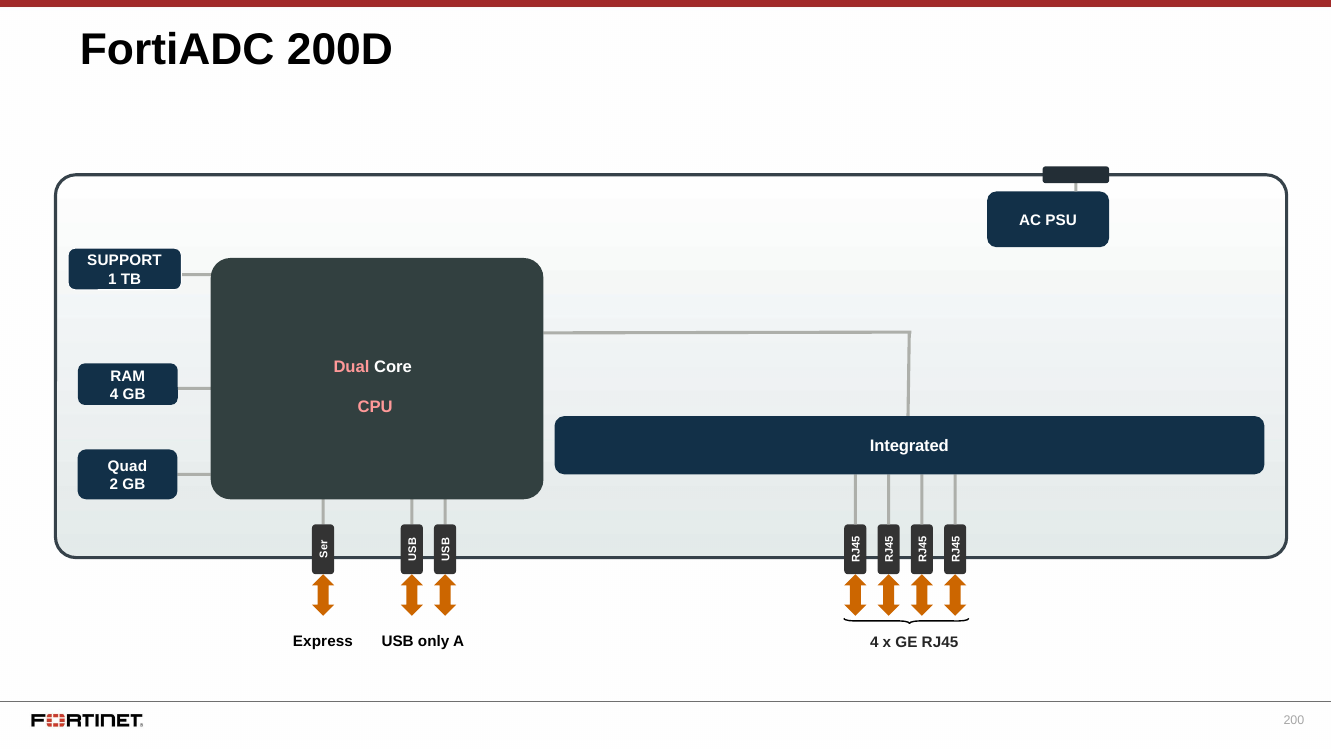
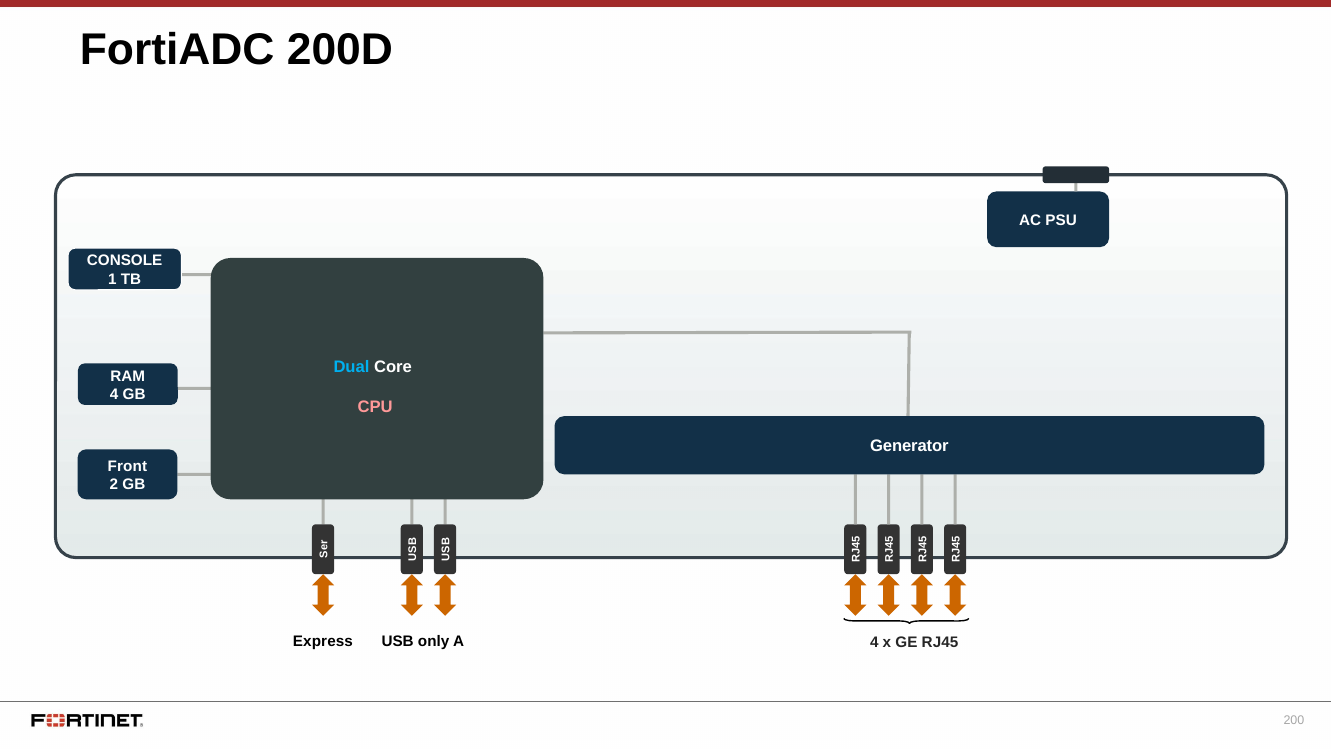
SUPPORT: SUPPORT -> CONSOLE
Dual colour: pink -> light blue
Integrated: Integrated -> Generator
Quad: Quad -> Front
